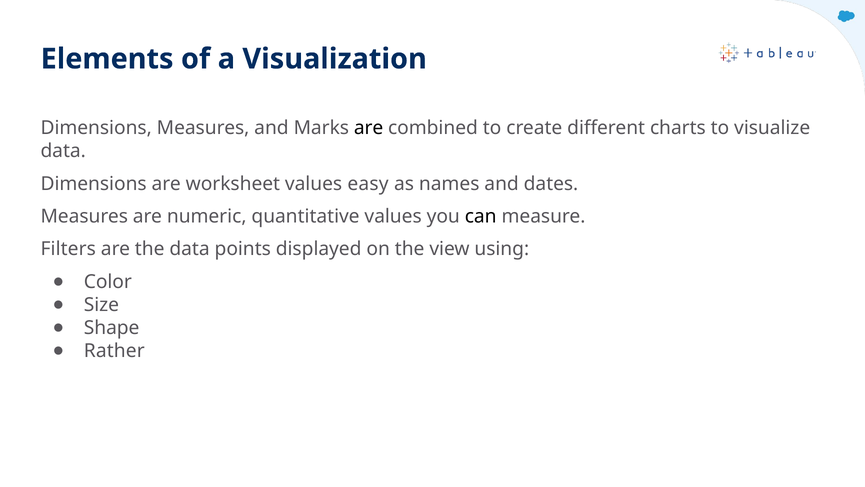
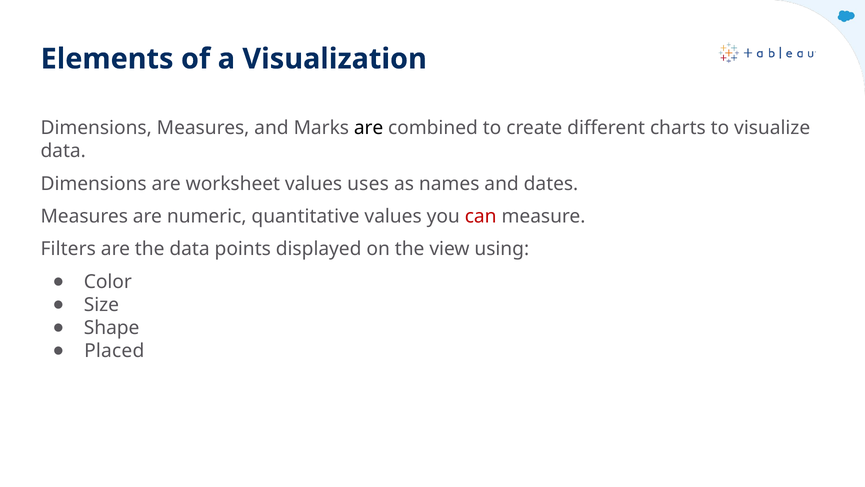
easy: easy -> uses
can colour: black -> red
Rather: Rather -> Placed
